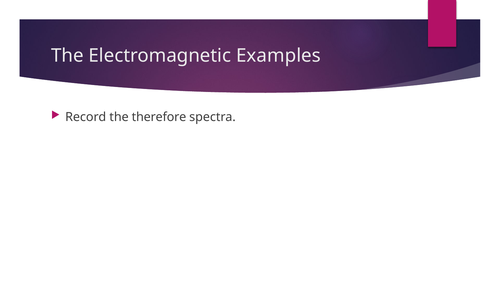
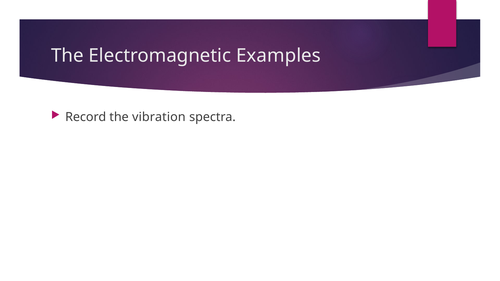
therefore: therefore -> vibration
